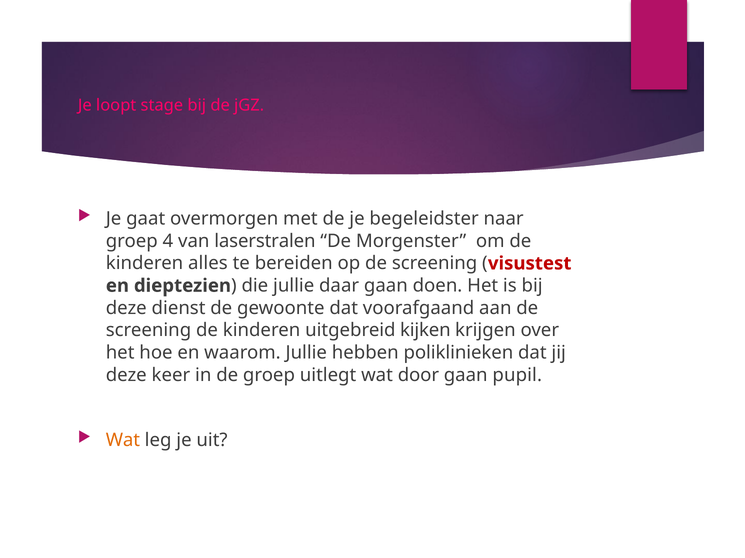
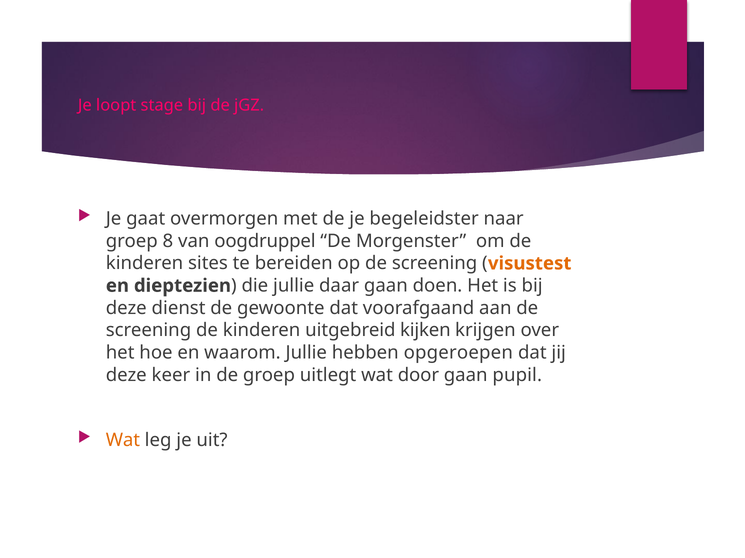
4: 4 -> 8
laserstralen: laserstralen -> oogdruppel
alles: alles -> sites
visustest colour: red -> orange
poliklinieken: poliklinieken -> opgeroepen
